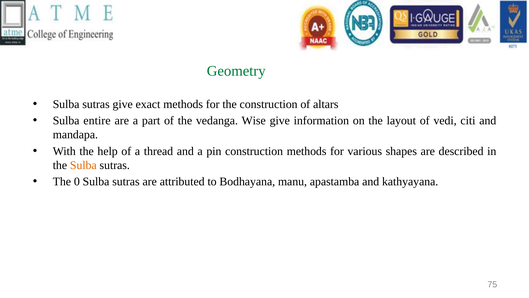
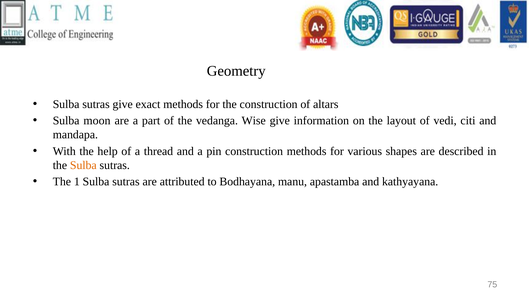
Geometry colour: green -> black
entire: entire -> moon
0: 0 -> 1
